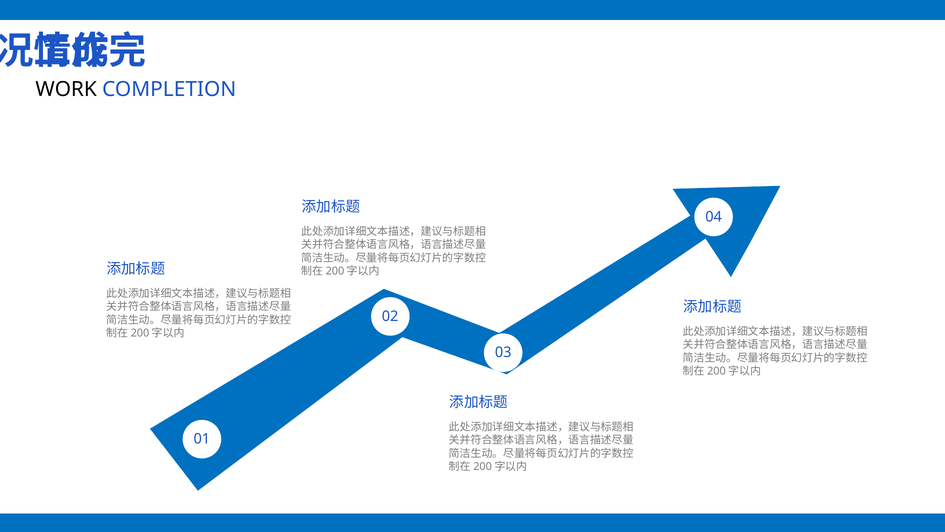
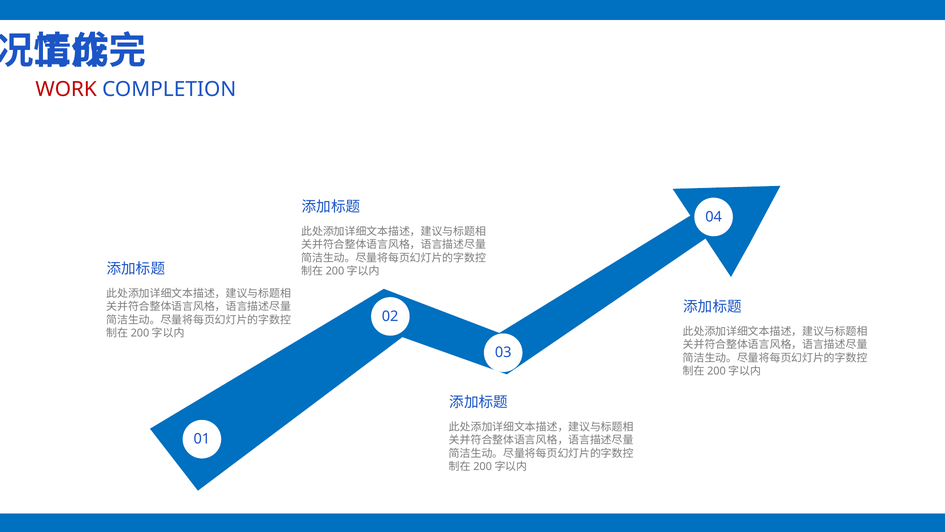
WORK colour: black -> red
